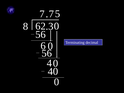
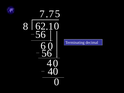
.3: .3 -> .1
